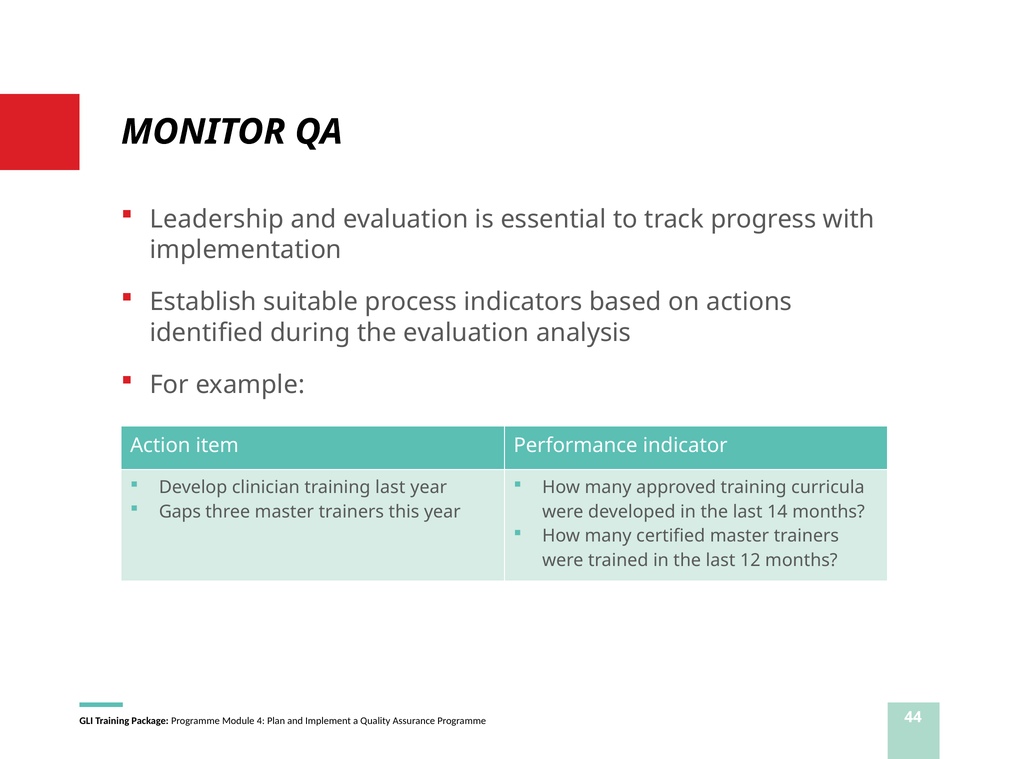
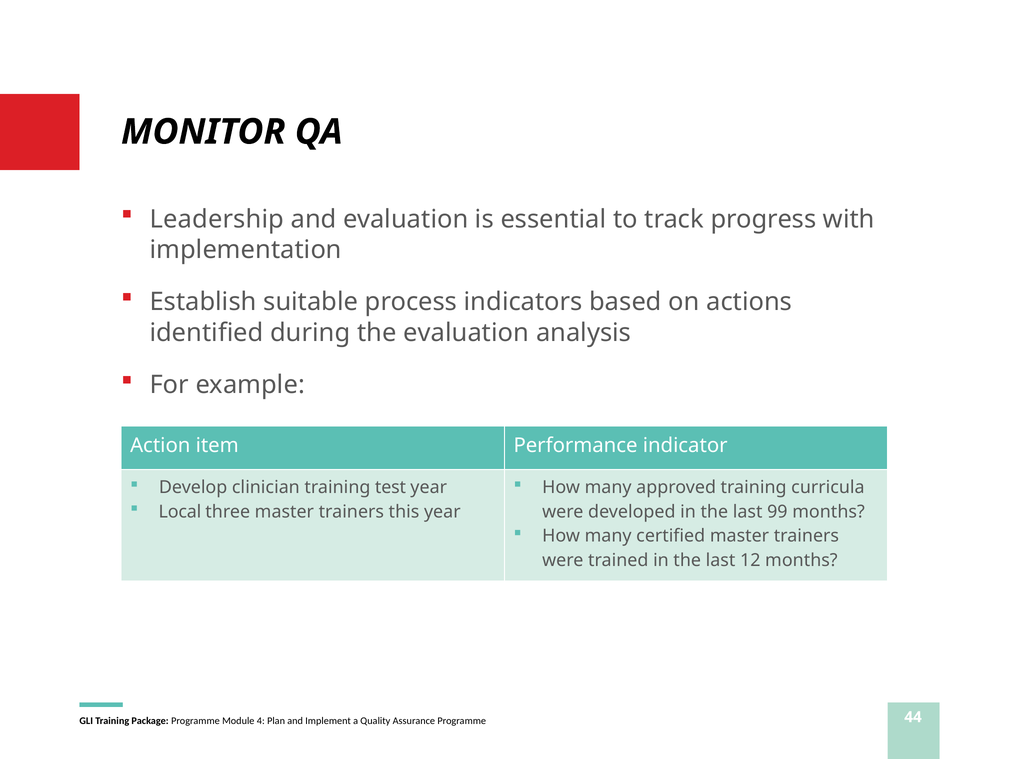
training last: last -> test
Gaps: Gaps -> Local
14: 14 -> 99
